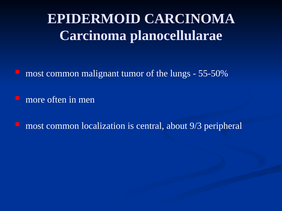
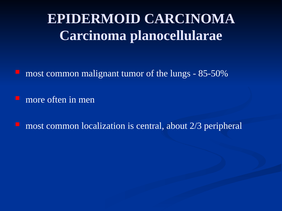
55-50%: 55-50% -> 85-50%
9/3: 9/3 -> 2/3
